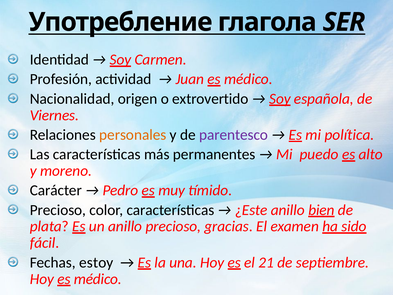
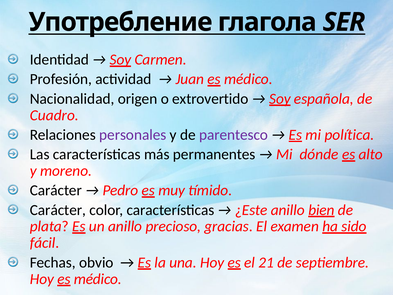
Viernes: Viernes -> Cuadro
personales colour: orange -> purple
puedo: puedo -> dónde
Precioso at (58, 210): Precioso -> Carácter
estoy: estoy -> obvio
